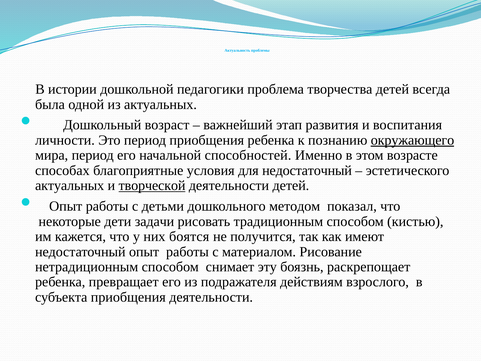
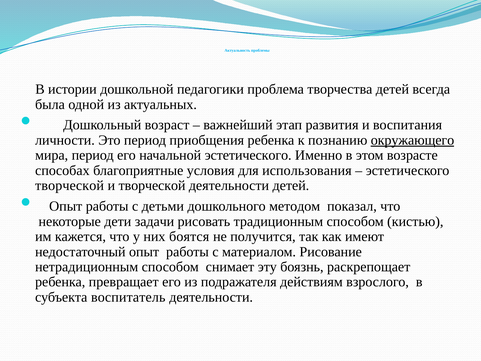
начальной способностей: способностей -> эстетического
для недостаточный: недостаточный -> использования
актуальных at (70, 186): актуальных -> творческой
творческой at (152, 186) underline: present -> none
субъекта приобщения: приобщения -> воспитатель
